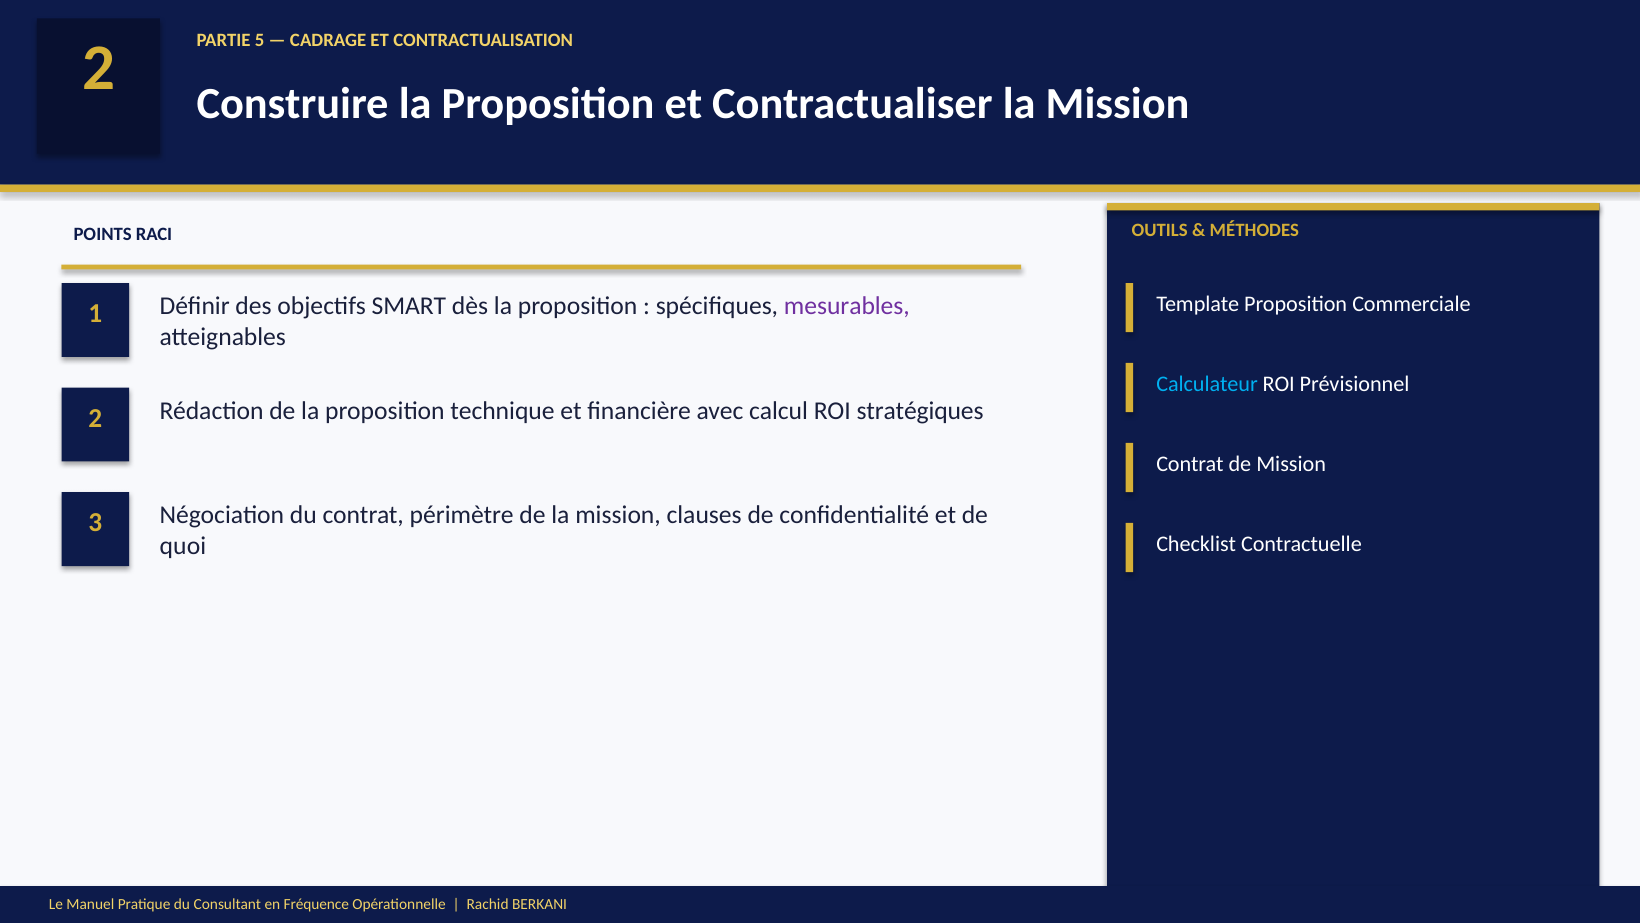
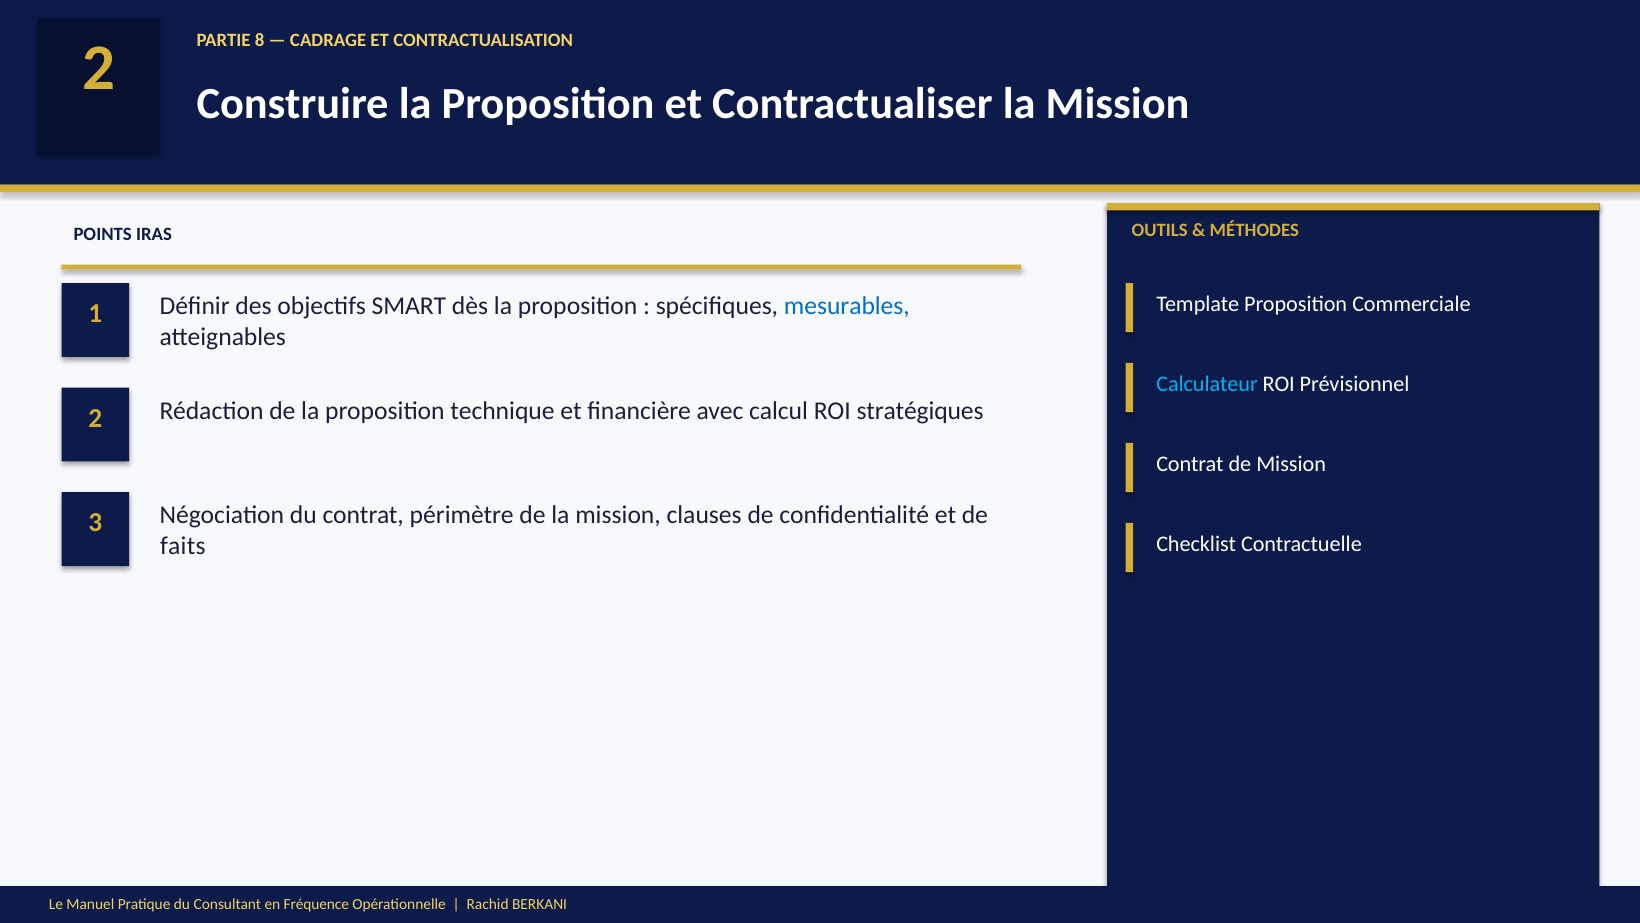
5: 5 -> 8
RACI: RACI -> IRAS
mesurables colour: purple -> blue
quoi: quoi -> faits
